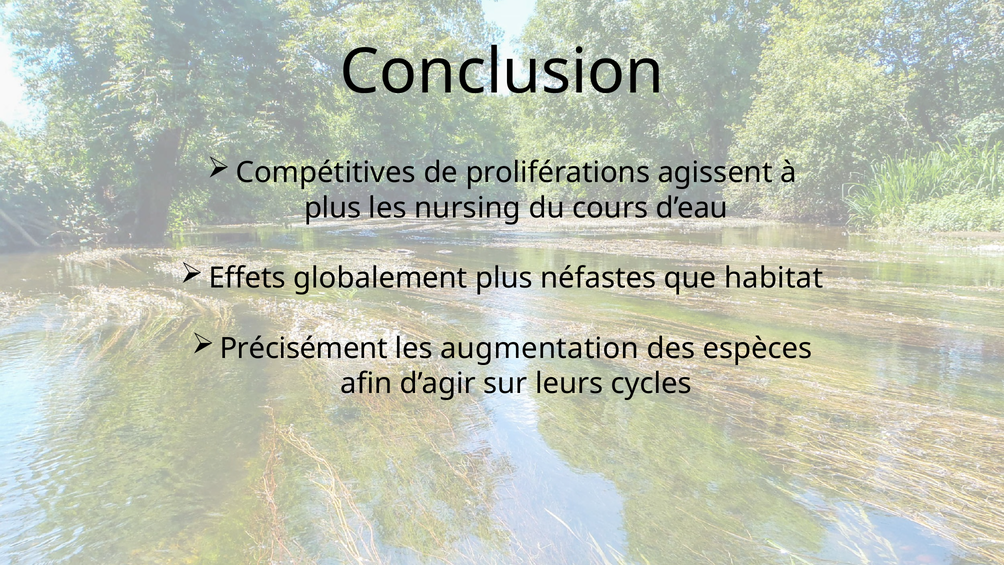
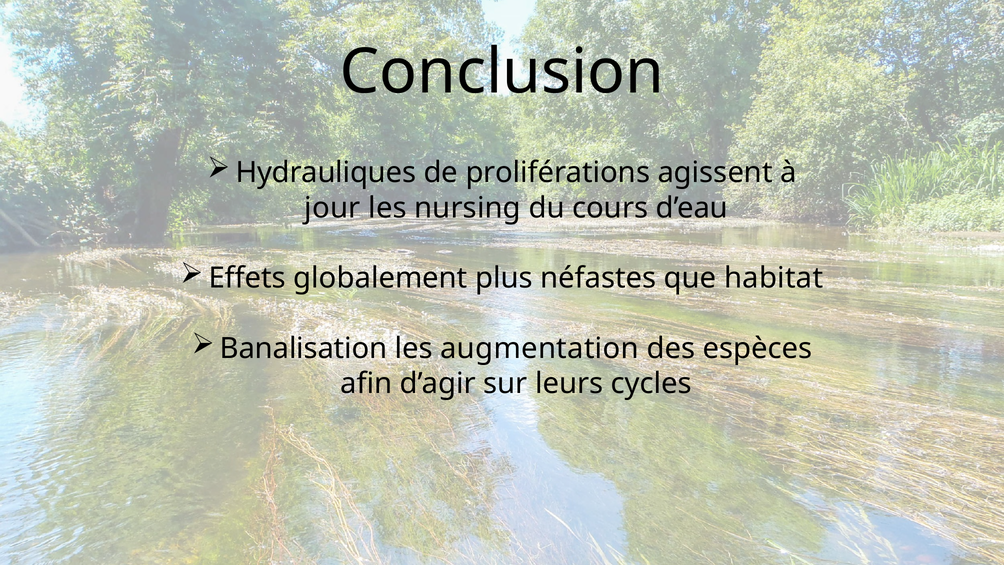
Compétitives: Compétitives -> Hydrauliques
plus at (333, 208): plus -> jour
Précisément: Précisément -> Banalisation
